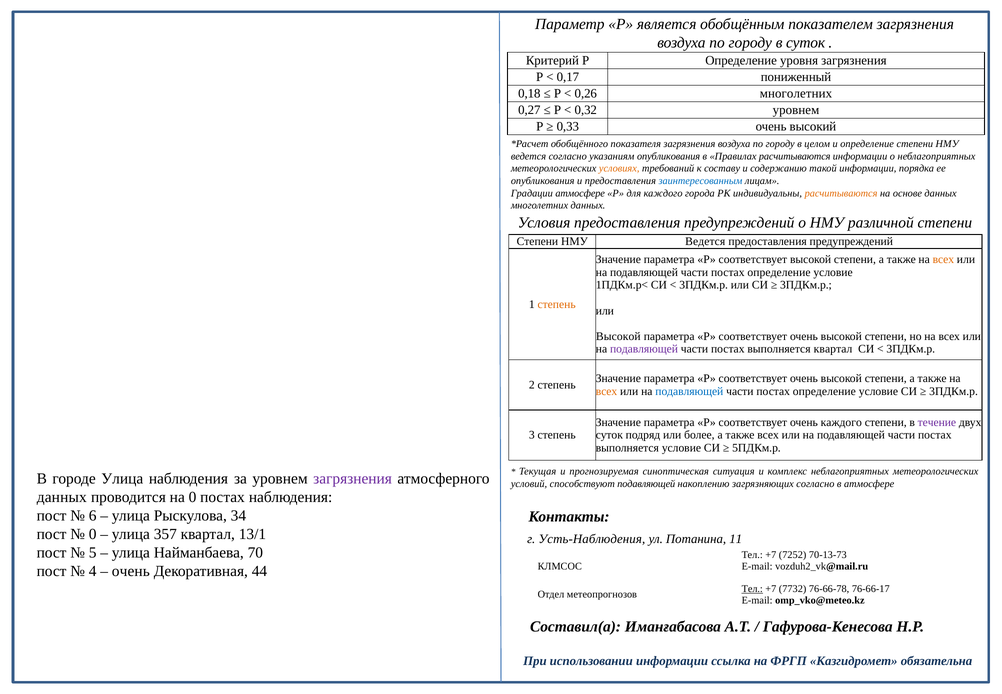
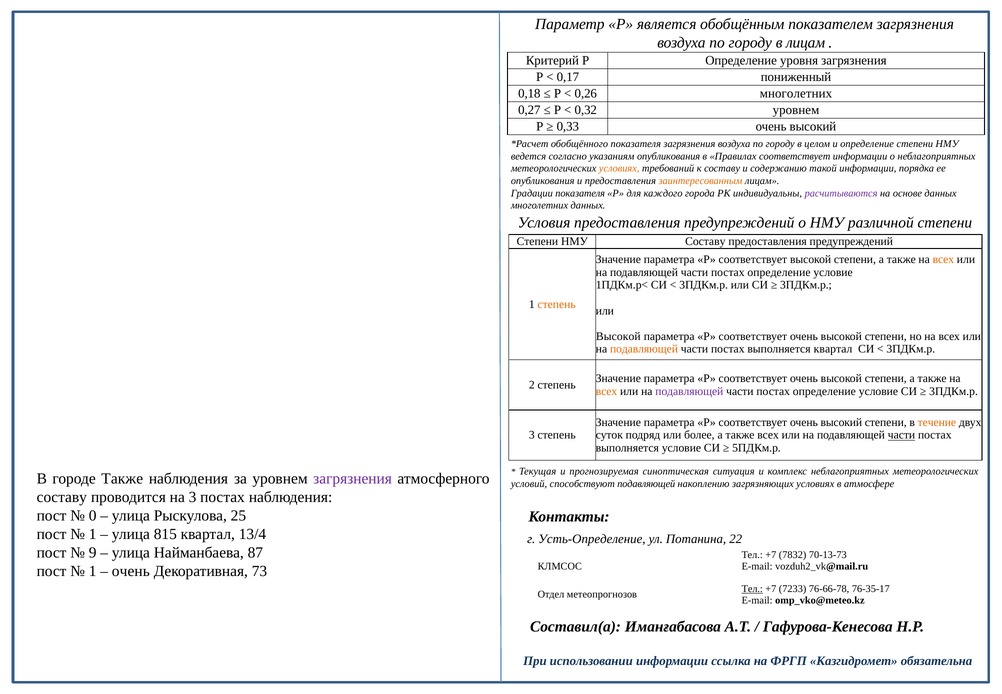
в суток: суток -> лицам
Правилах расчитываются: расчитываются -> соответствует
заинтересованным colour: blue -> orange
Градации атмосфере: атмосфере -> показателя
расчитываются at (841, 193) colour: orange -> purple
Ведется at (705, 241): Ведется -> Составу
подавляющей at (644, 349) colour: purple -> orange
подавляющей at (689, 391) colour: blue -> purple
соответствует очень каждого: каждого -> высокий
течение colour: purple -> orange
части at (901, 435) underline: none -> present
городе Улица: Улица -> Также
загрязняющих согласно: согласно -> условиях
данных at (62, 497): данных -> составу
на 0: 0 -> 3
6: 6 -> 0
34: 34 -> 25
0 at (93, 534): 0 -> 1
357: 357 -> 815
13/1: 13/1 -> 13/4
Усть-Наблюдения: Усть-Наблюдения -> Усть-Определение
11: 11 -> 22
5: 5 -> 9
70: 70 -> 87
7252: 7252 -> 7832
4 at (93, 571): 4 -> 1
44: 44 -> 73
7732: 7732 -> 7233
76-66-17: 76-66-17 -> 76-35-17
